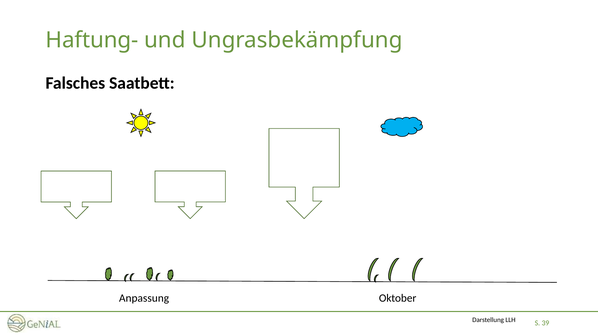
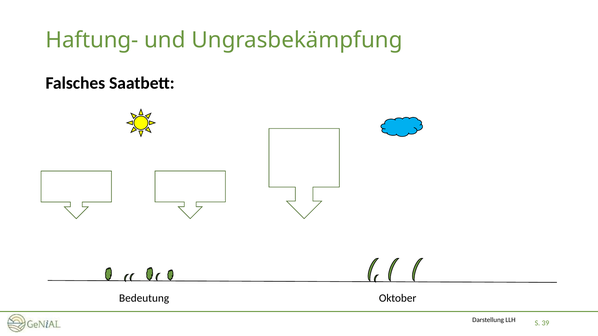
Anpassung: Anpassung -> Bedeutung
